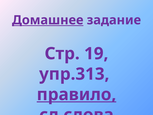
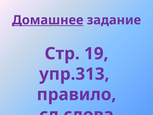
правило underline: present -> none
